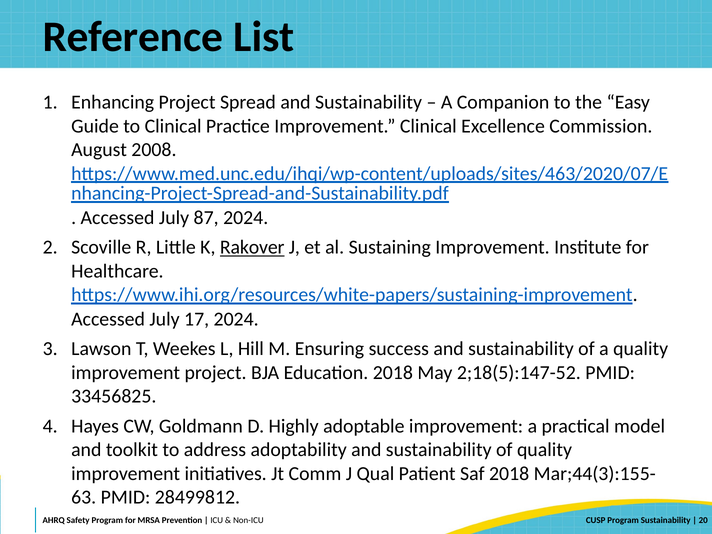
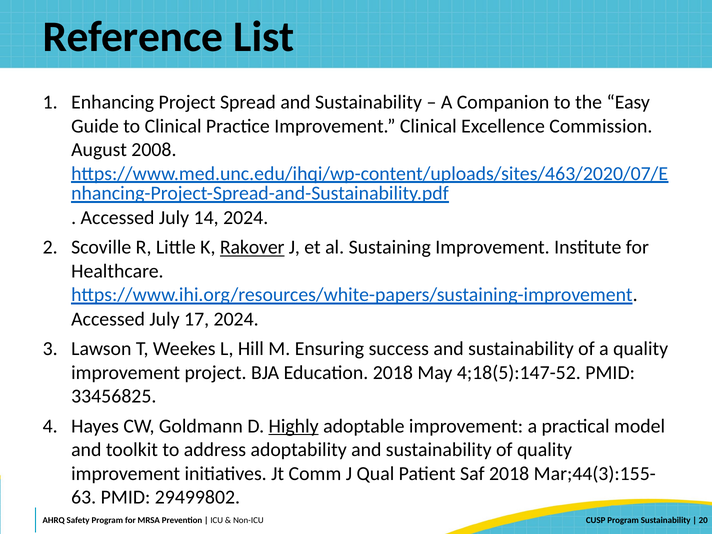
87: 87 -> 14
2;18(5):147-52: 2;18(5):147-52 -> 4;18(5):147-52
Highly underline: none -> present
28499812: 28499812 -> 29499802
